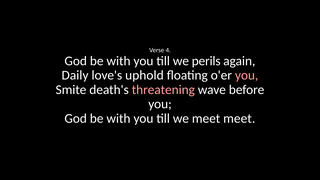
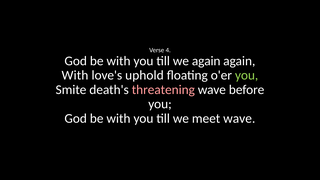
we perils: perils -> again
Daily at (75, 75): Daily -> With
you at (247, 75) colour: pink -> light green
meet meet: meet -> wave
